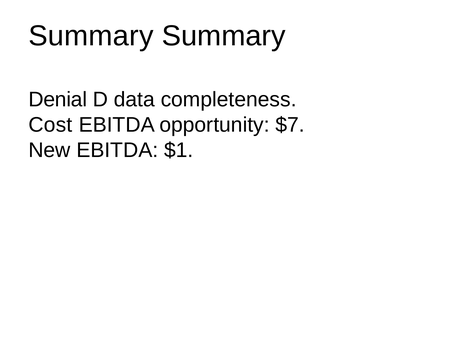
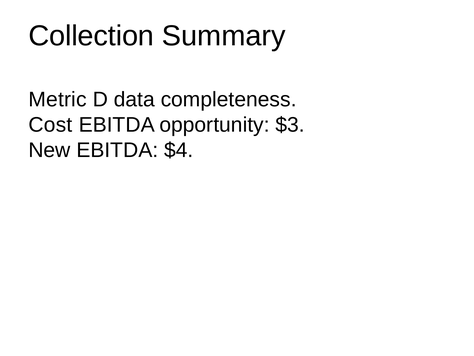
Summary at (91, 36): Summary -> Collection
Denial: Denial -> Metric
$7: $7 -> $3
$1: $1 -> $4
